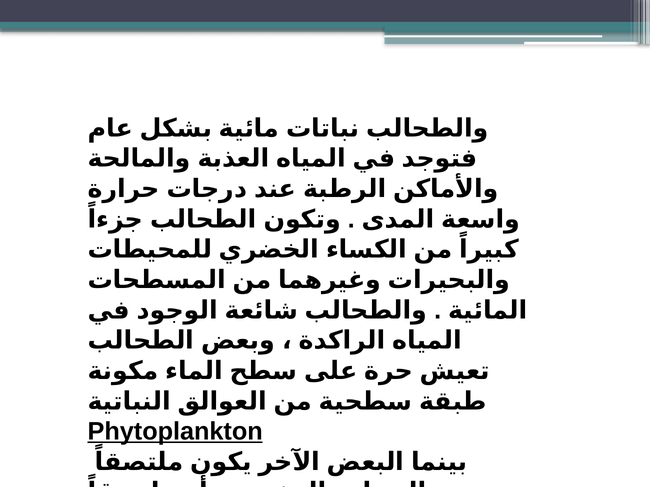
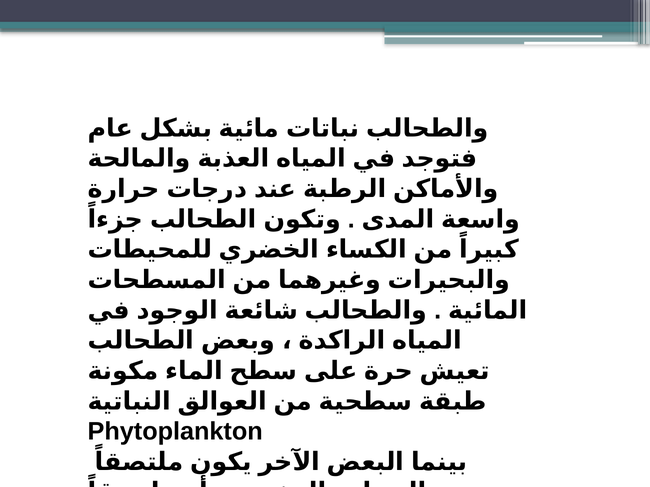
Phytoplankton underline: present -> none
